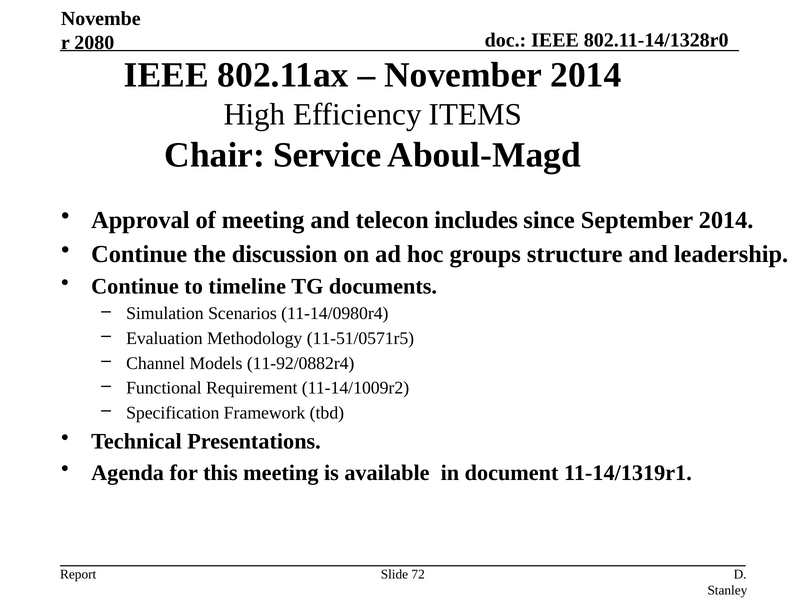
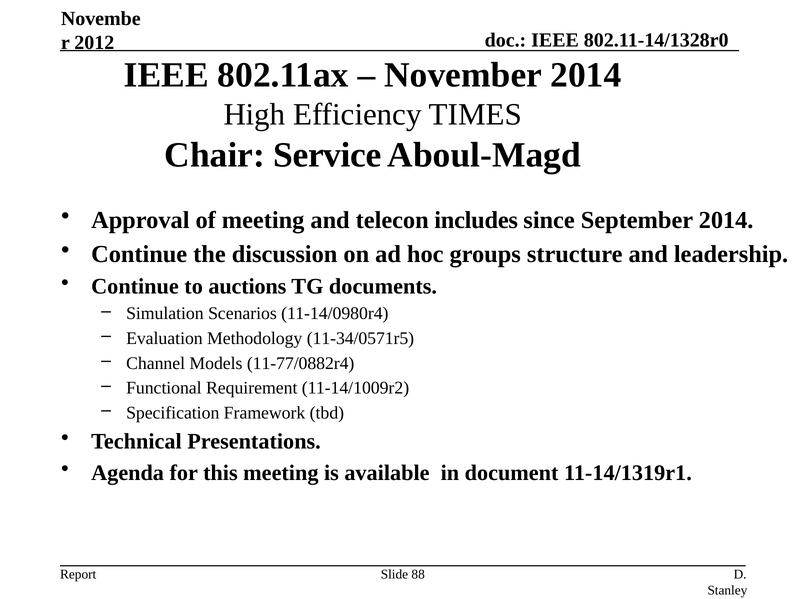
2080: 2080 -> 2012
ITEMS: ITEMS -> TIMES
timeline: timeline -> auctions
11-51/0571r5: 11-51/0571r5 -> 11-34/0571r5
11-92/0882r4: 11-92/0882r4 -> 11-77/0882r4
72: 72 -> 88
